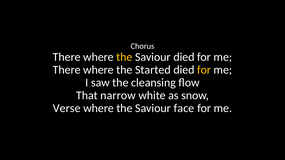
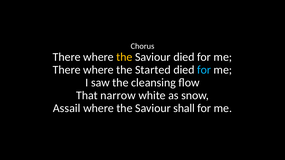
for at (204, 70) colour: yellow -> light blue
Verse: Verse -> Assail
face: face -> shall
